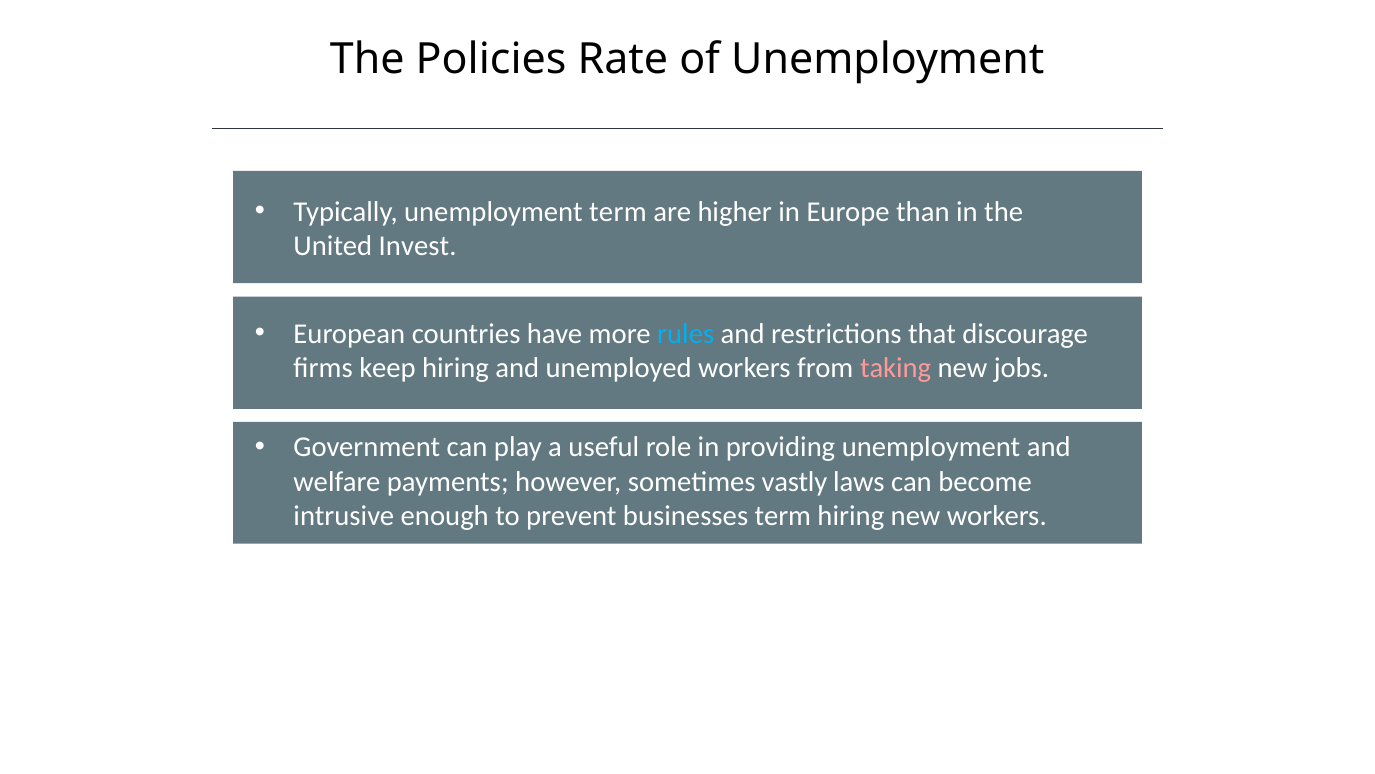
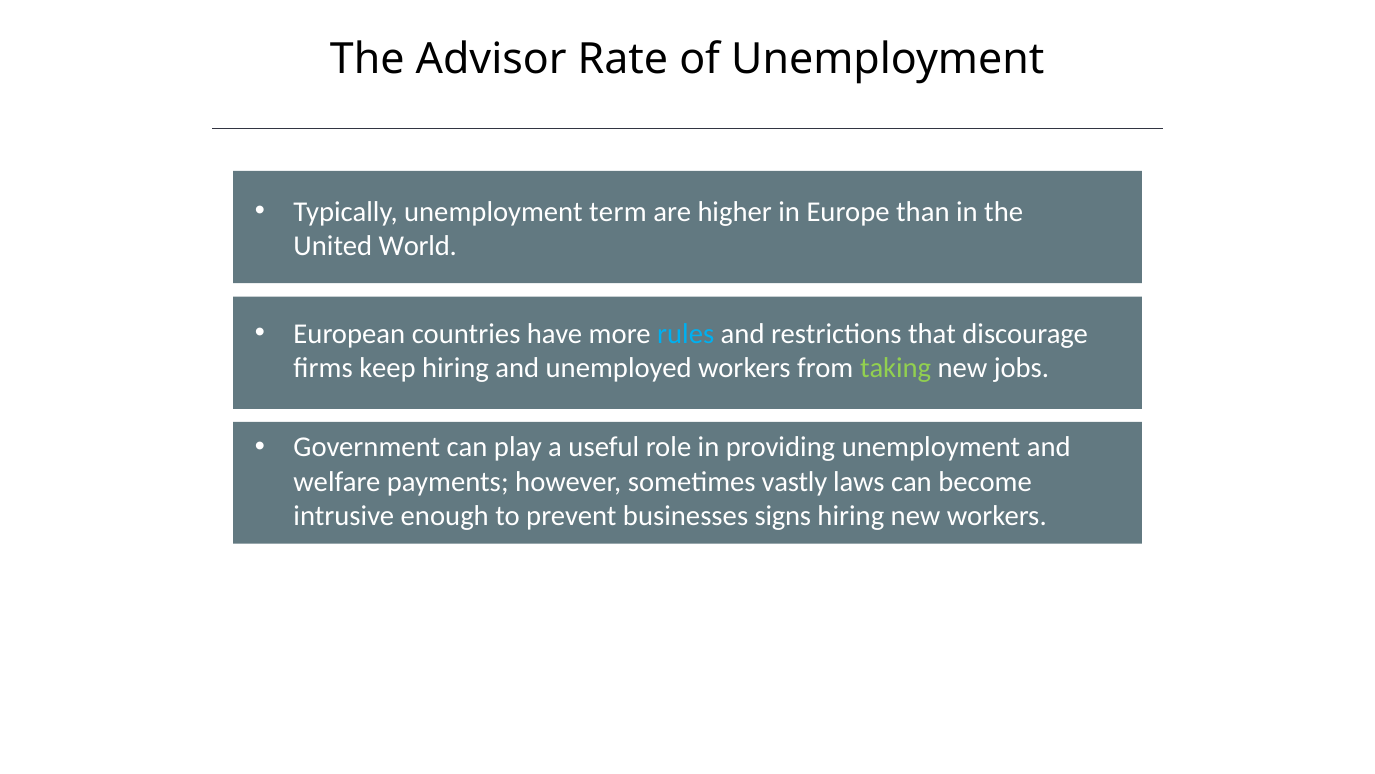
Policies: Policies -> Advisor
Invest: Invest -> World
taking colour: pink -> light green
term at (783, 516): term -> signs
